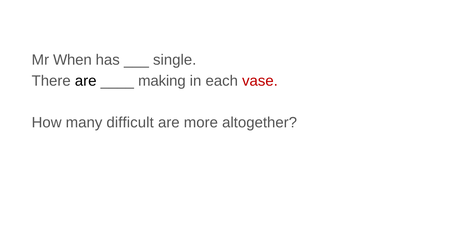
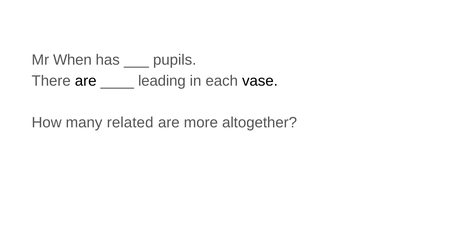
single: single -> pupils
making: making -> leading
vase colour: red -> black
difficult: difficult -> related
